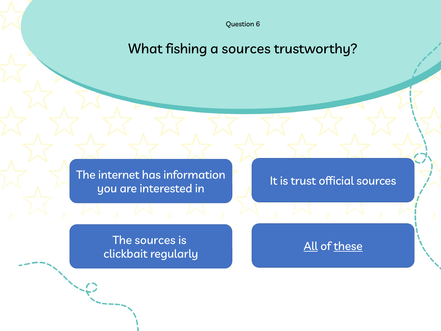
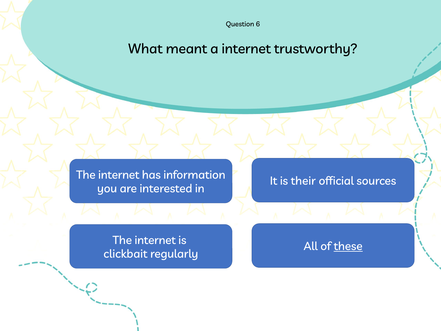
fishing: fishing -> meant
a sources: sources -> internet
trust: trust -> their
sources at (155, 240): sources -> internet
All underline: present -> none
